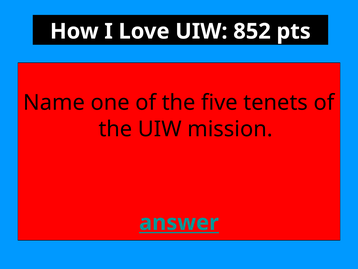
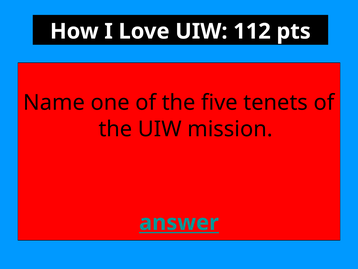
852: 852 -> 112
